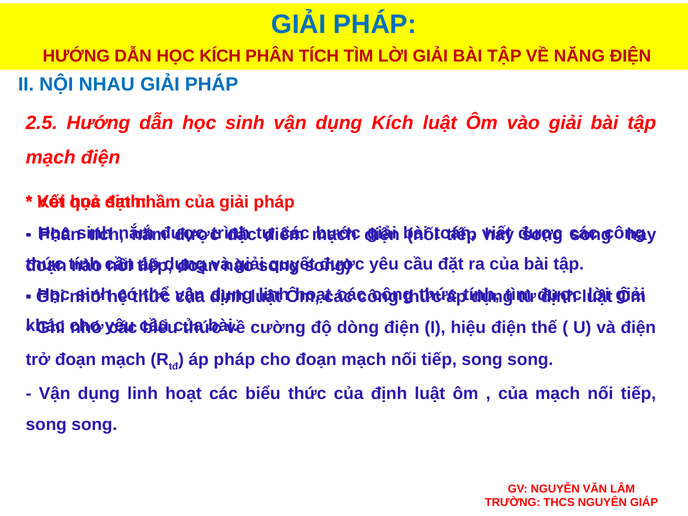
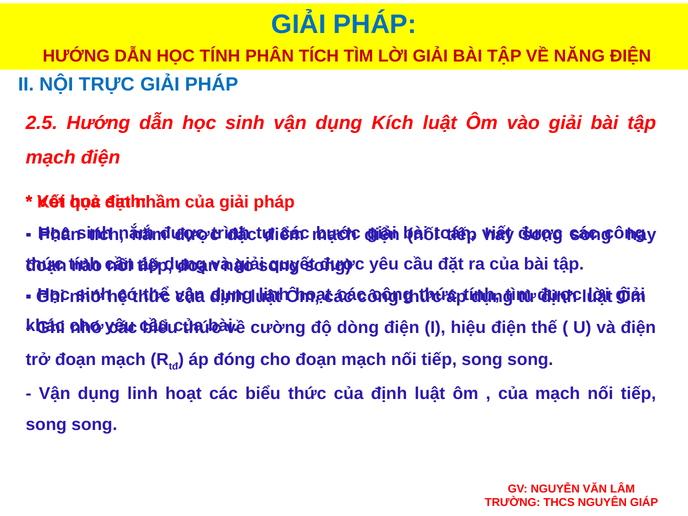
HỌC KÍCH: KÍCH -> TÍNH
NHAU: NHAU -> TRỰC
áp pháp: pháp -> đóng
